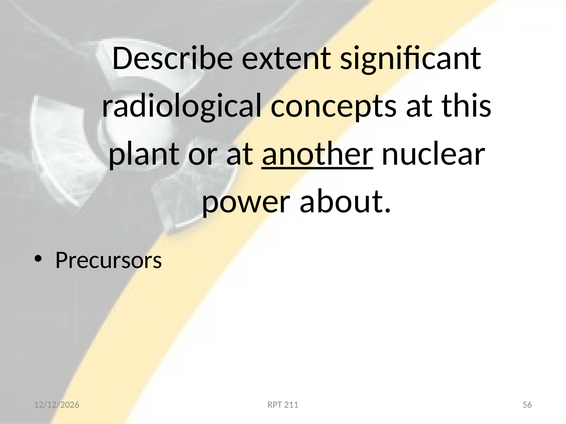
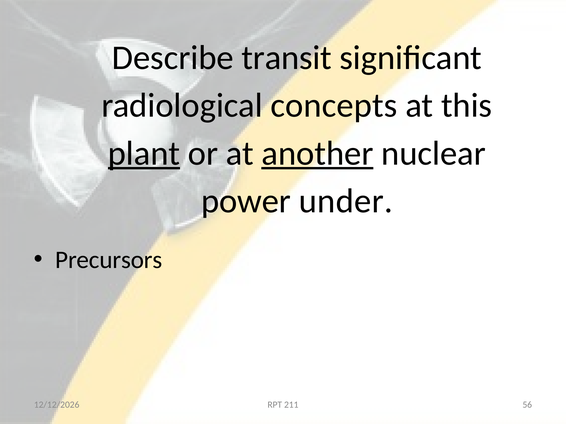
extent: extent -> transit
plant underline: none -> present
about: about -> under
